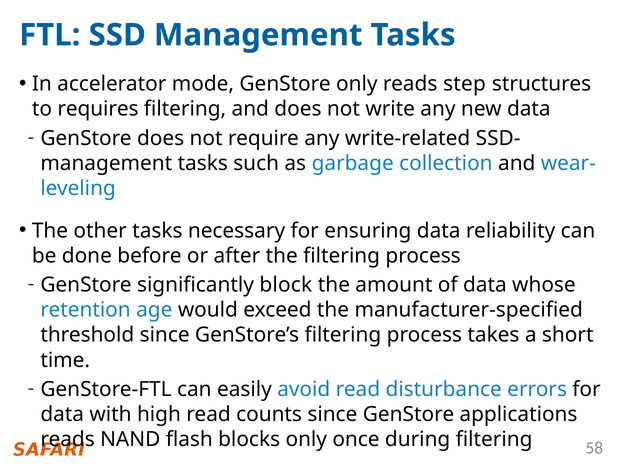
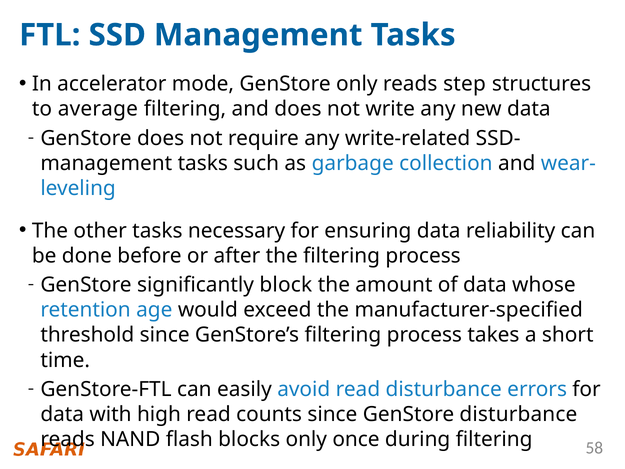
requires: requires -> average
GenStore applications: applications -> disturbance
